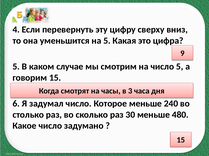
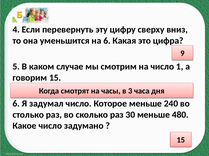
на 5: 5 -> 6
число 5: 5 -> 1
